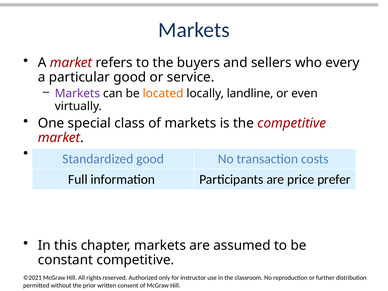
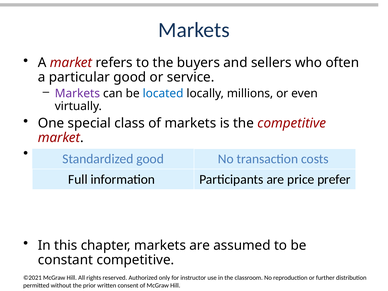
every: every -> often
located colour: orange -> blue
landline: landline -> millions
